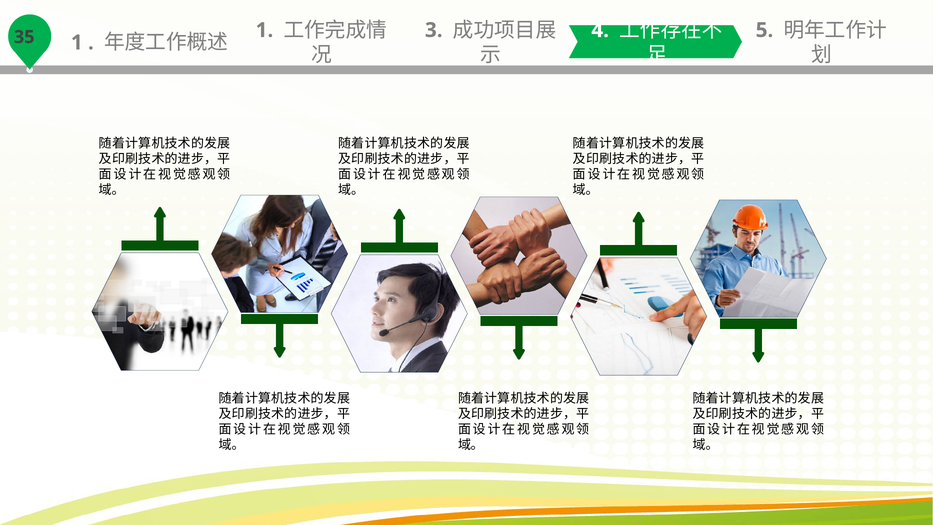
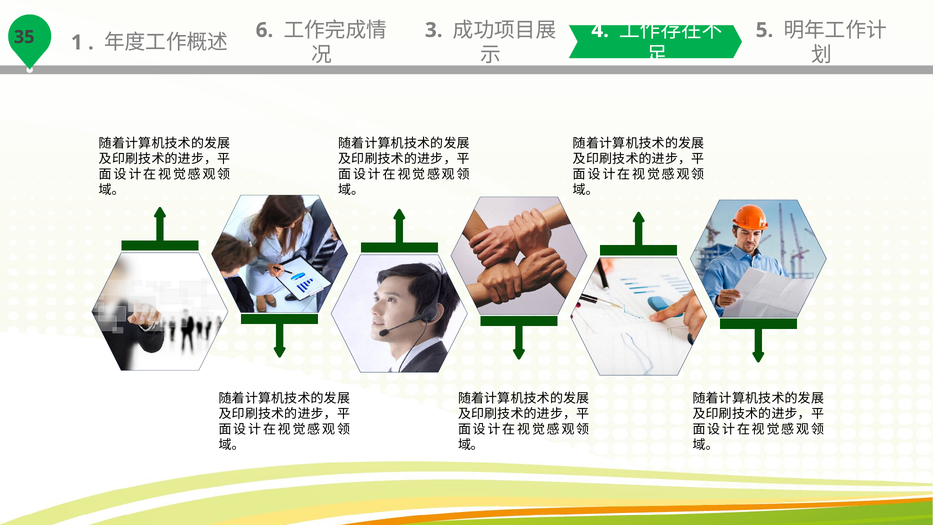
1 at (264, 30): 1 -> 6
